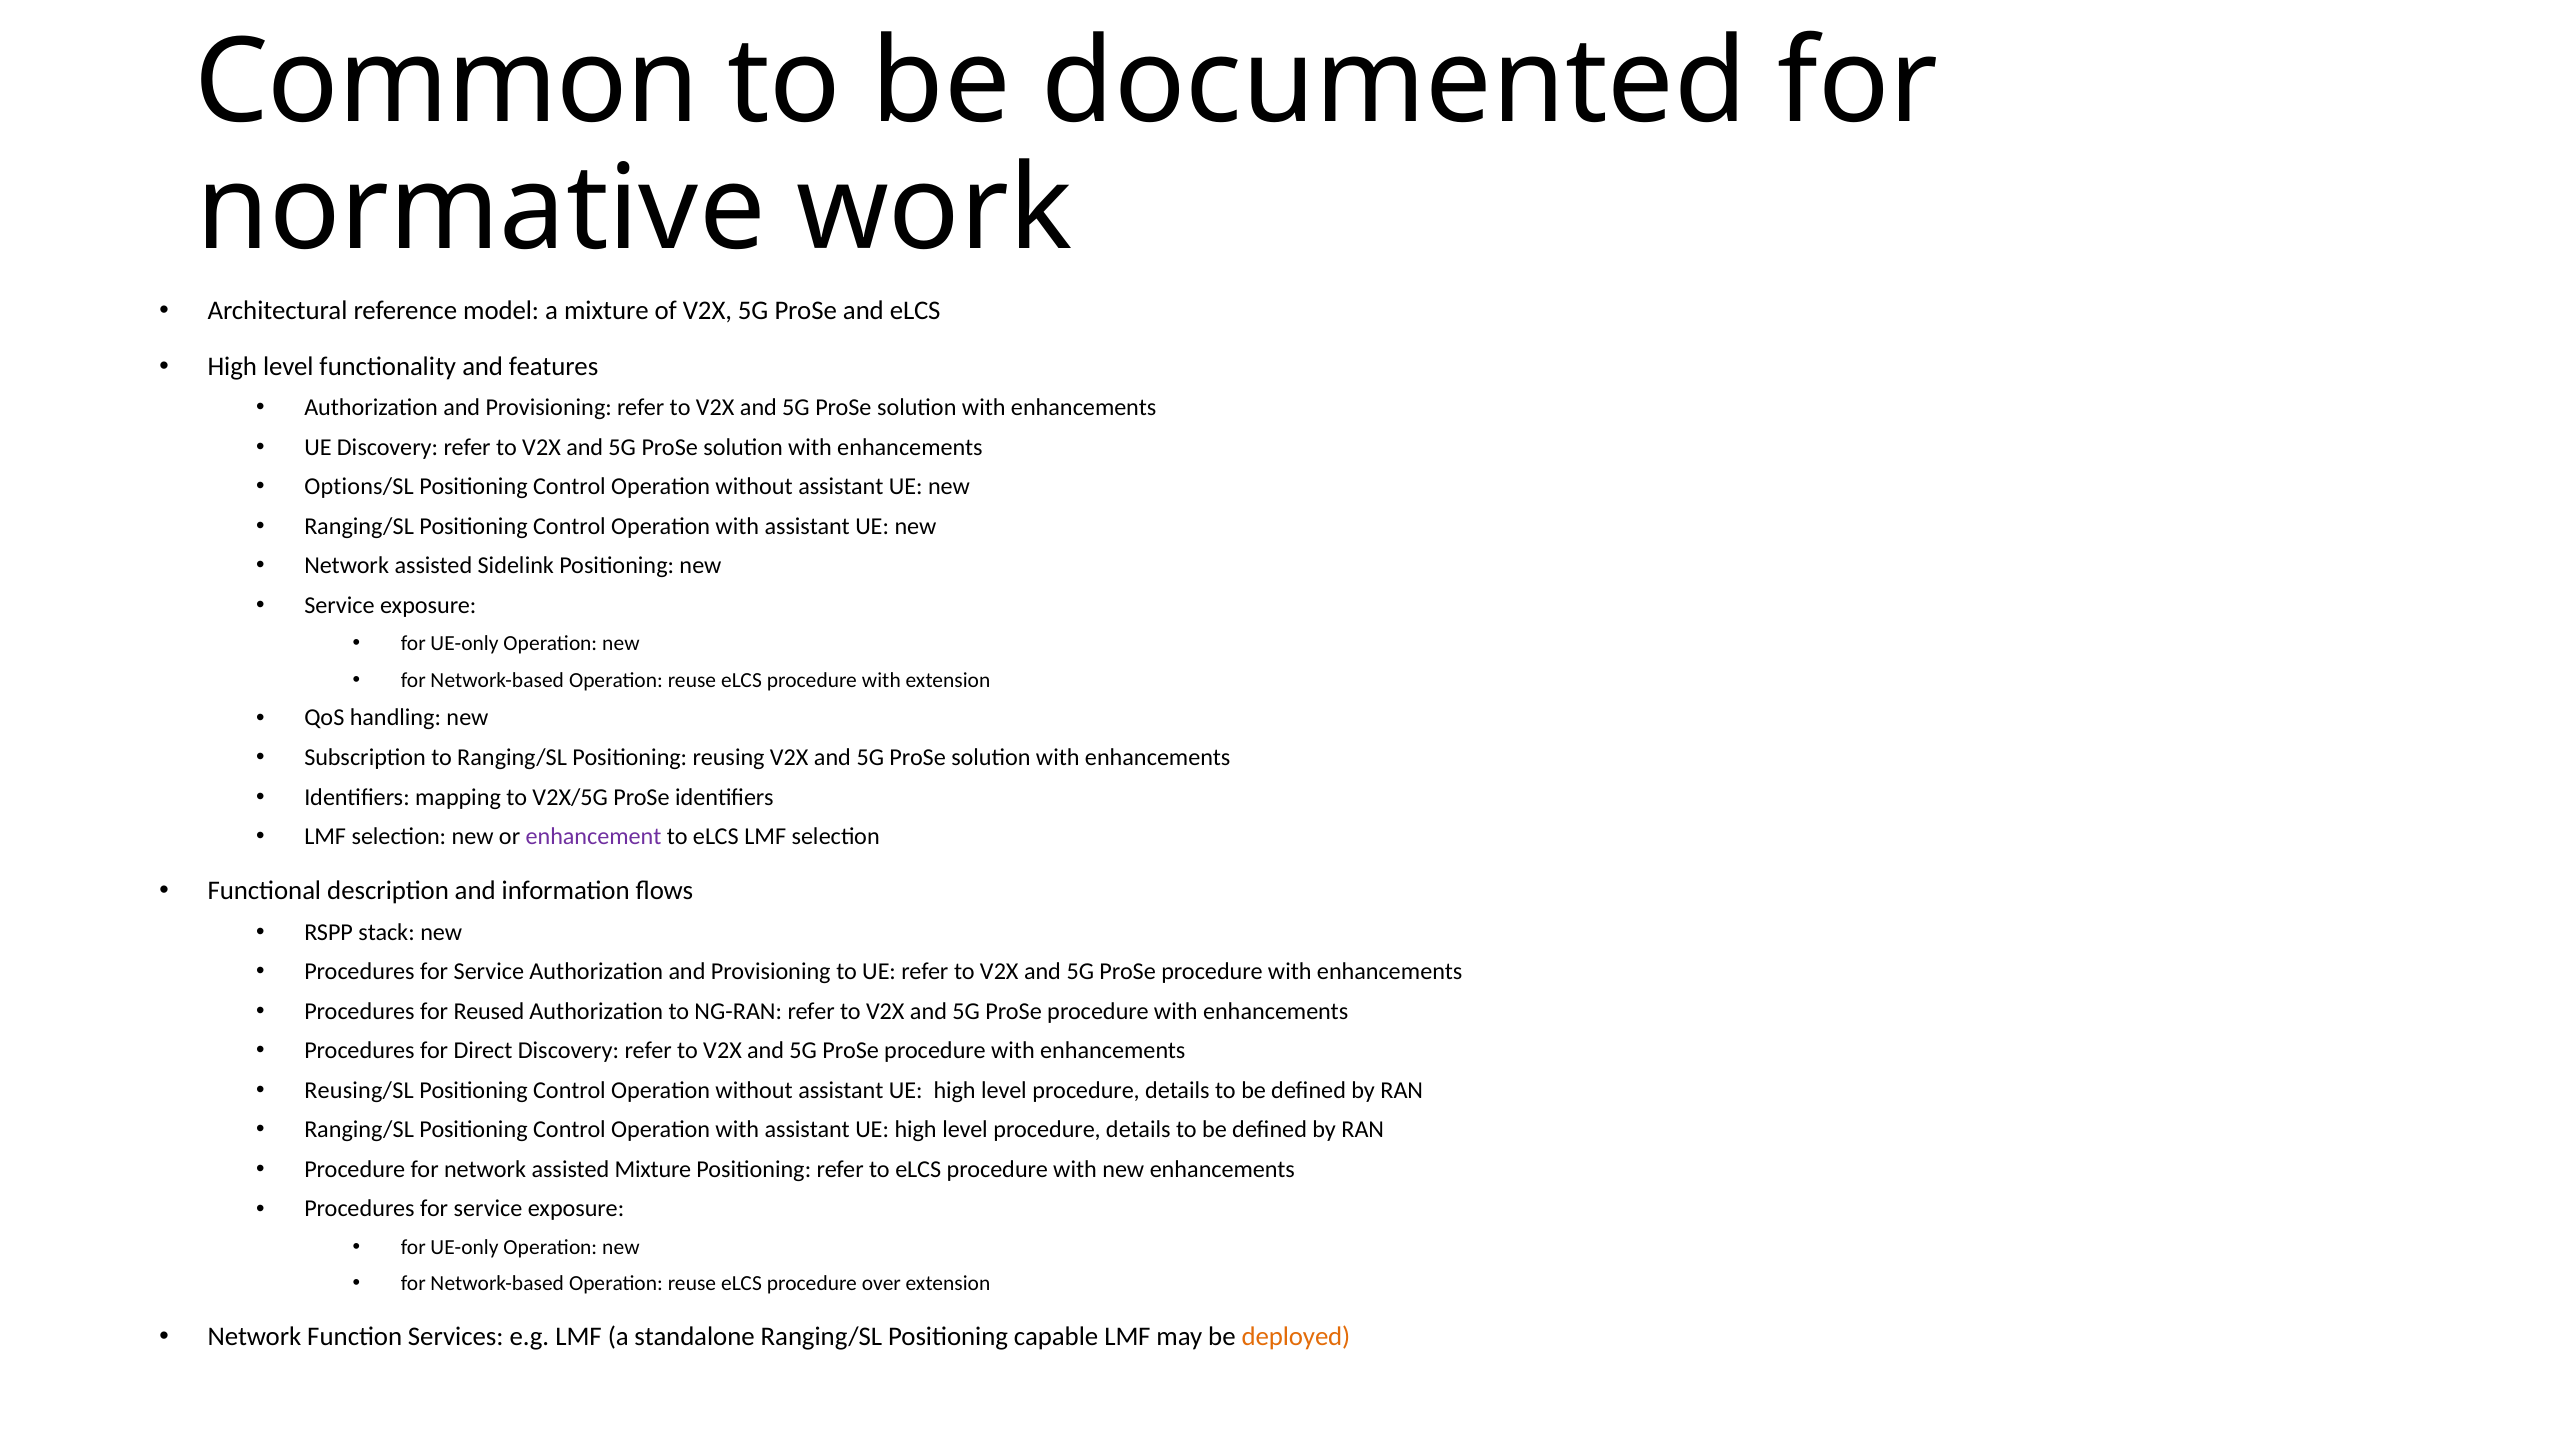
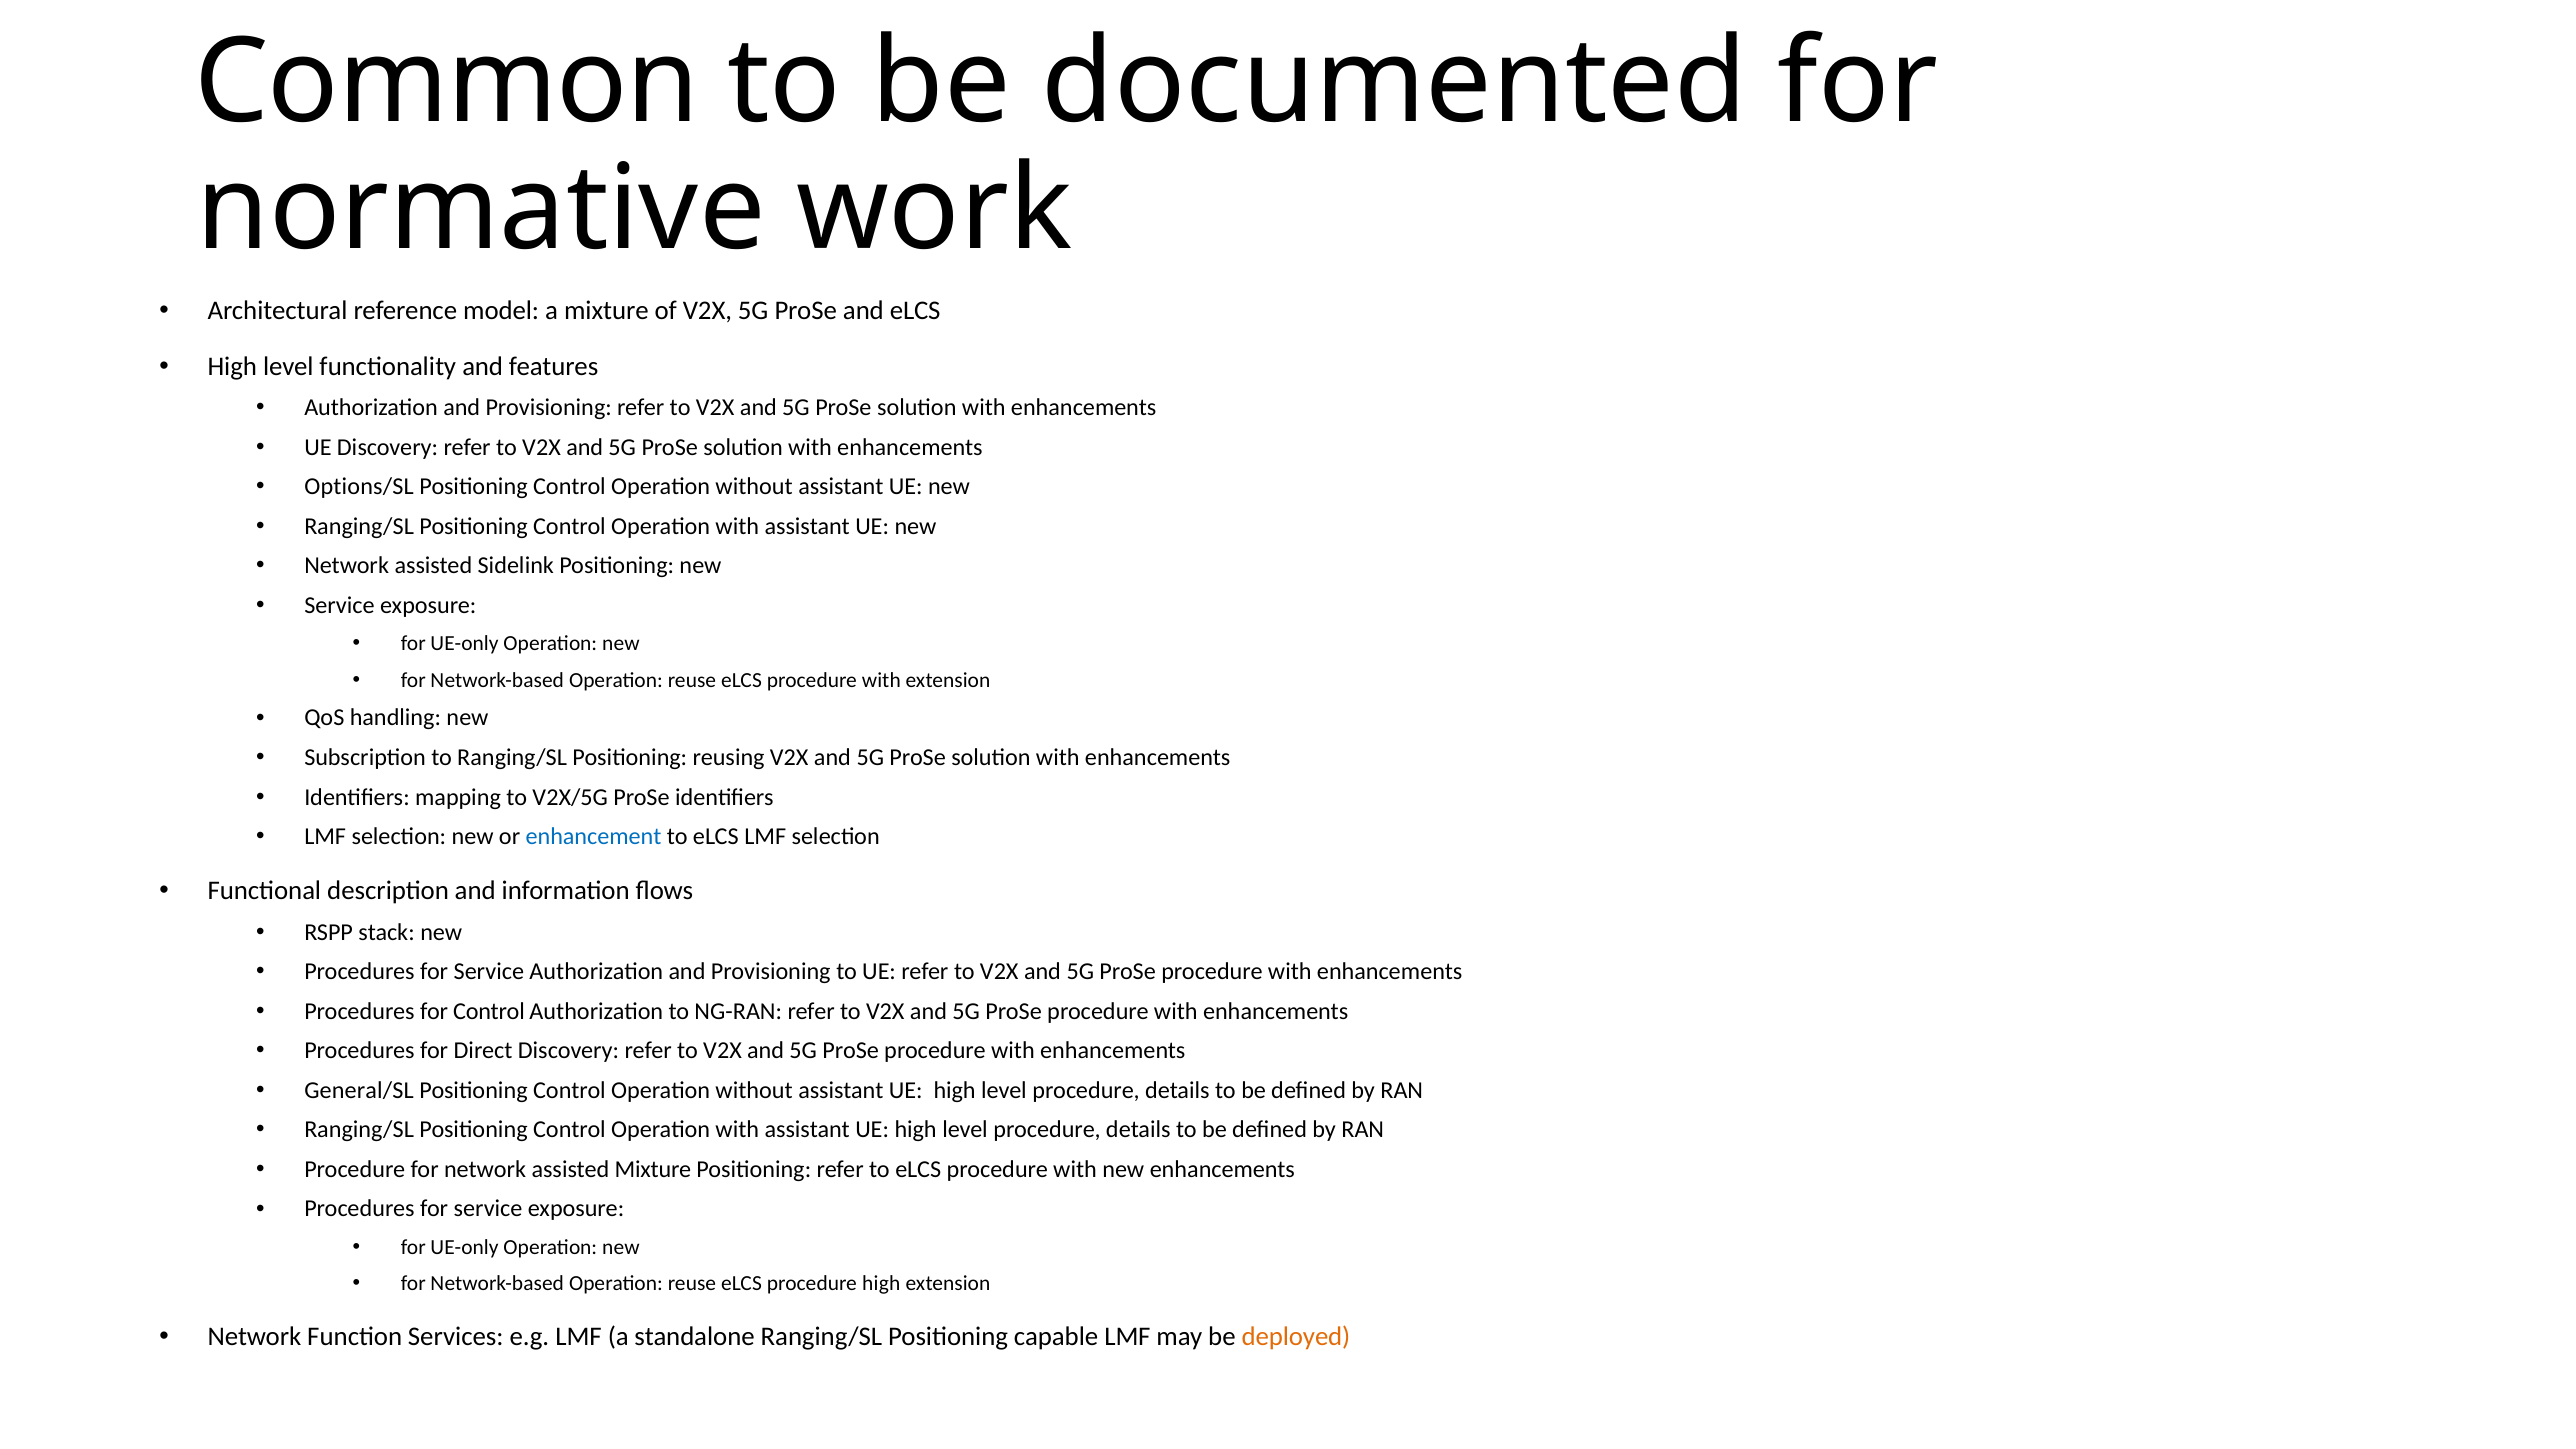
enhancement colour: purple -> blue
for Reused: Reused -> Control
Reusing/SL: Reusing/SL -> General/SL
procedure over: over -> high
